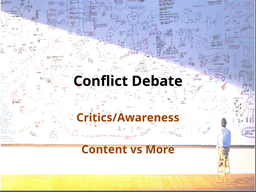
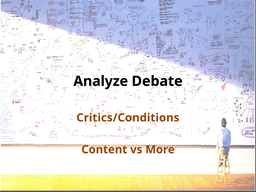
Conflict: Conflict -> Analyze
Critics/Awareness: Critics/Awareness -> Critics/Conditions
